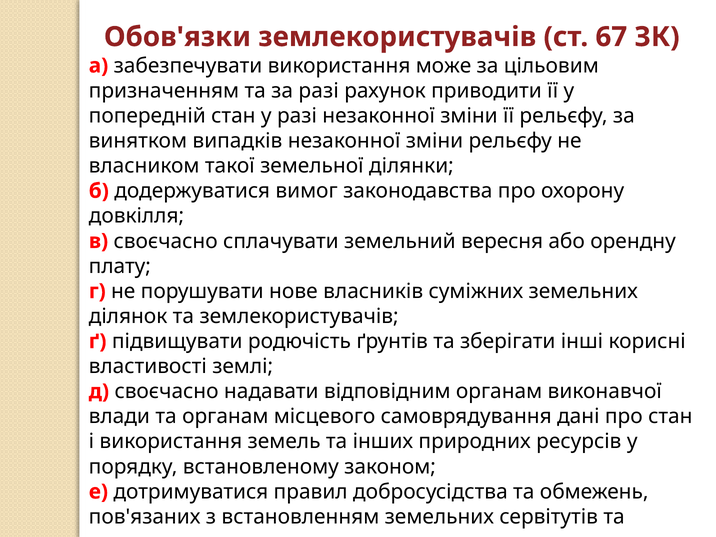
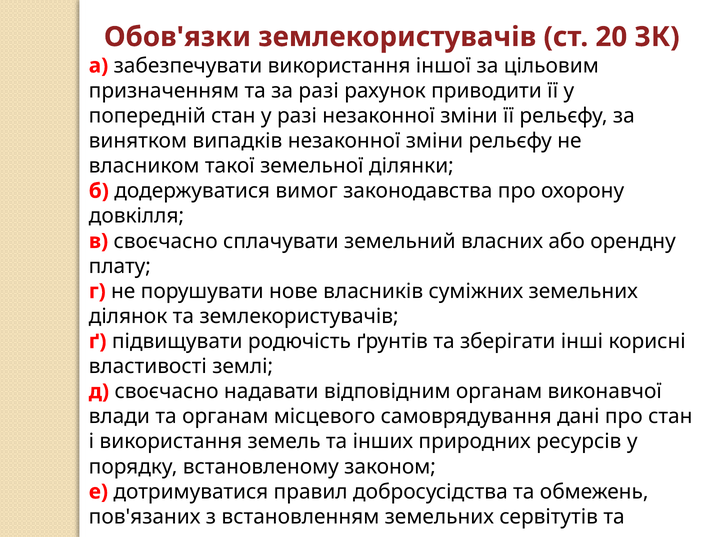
67: 67 -> 20
може: може -> іншої
вересня: вересня -> власних
